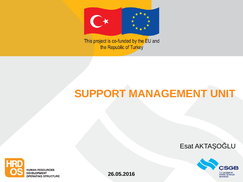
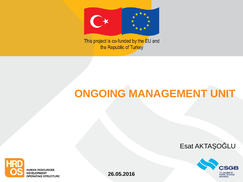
SUPPORT: SUPPORT -> ONGOING
